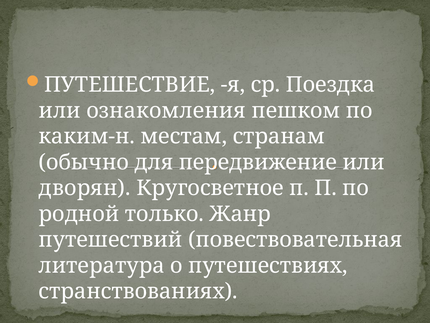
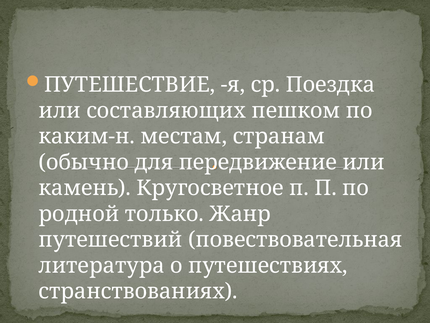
ознакомления: ознакомления -> составляющих
дворян: дворян -> камень
